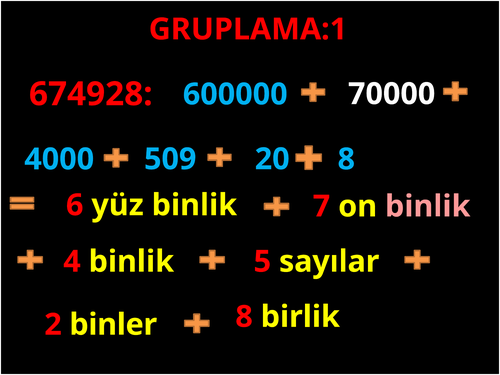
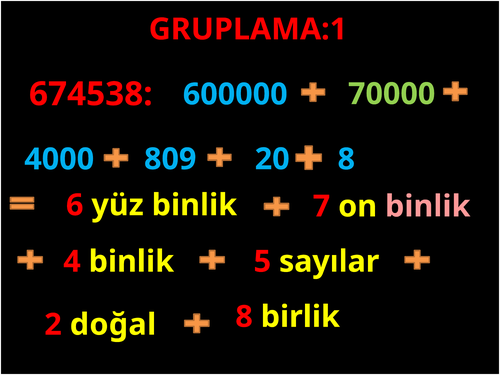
674928: 674928 -> 674538
70000 colour: white -> light green
509: 509 -> 809
binler: binler -> doğal
